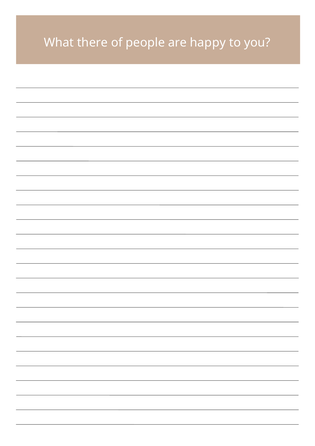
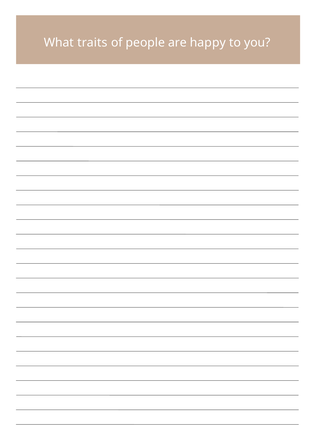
there: there -> traits
